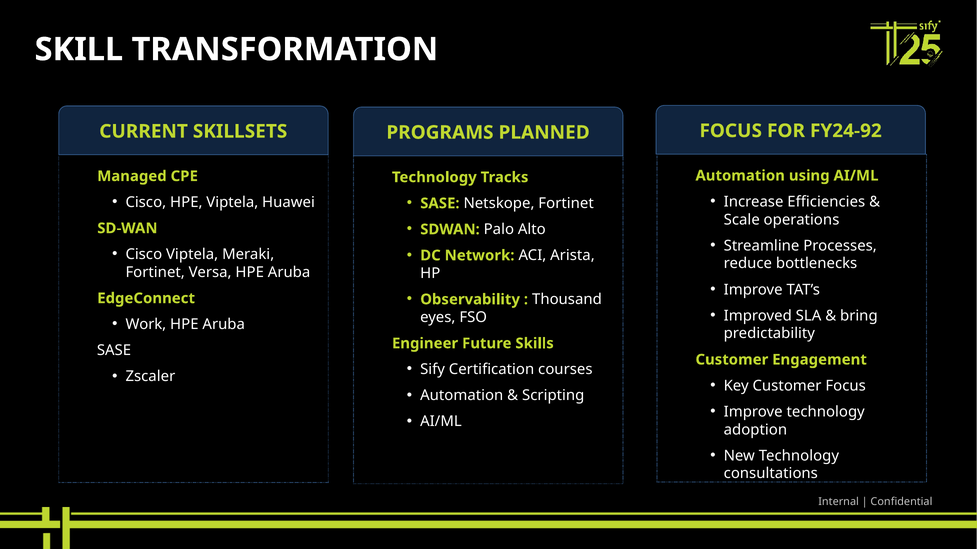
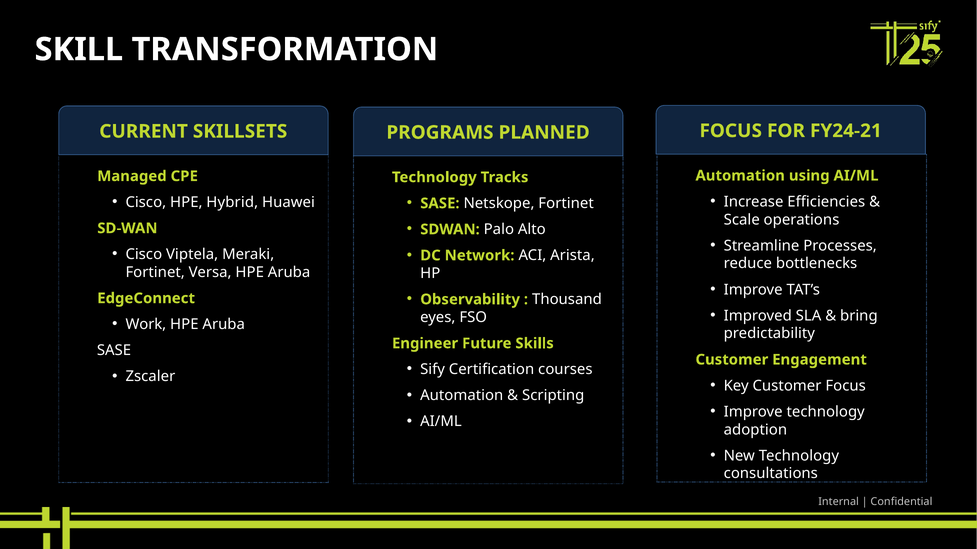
FY24-92: FY24-92 -> FY24-21
HPE Viptela: Viptela -> Hybrid
